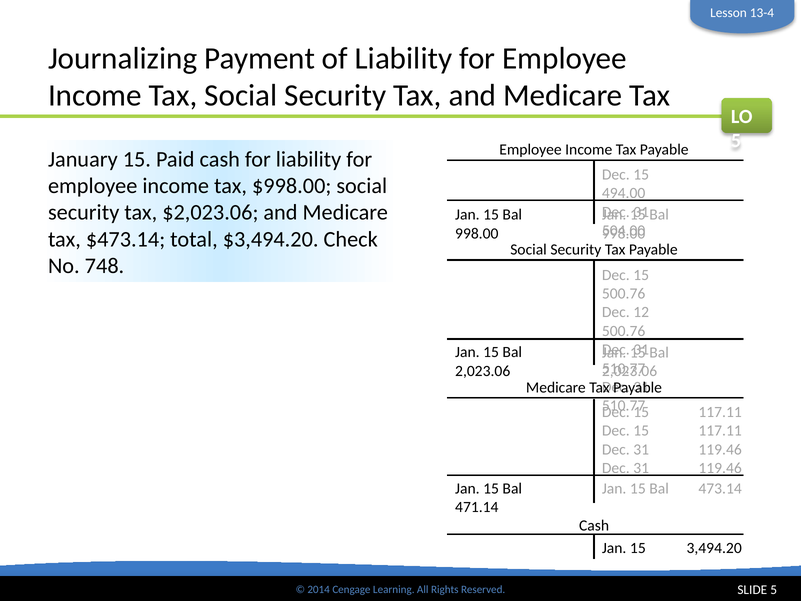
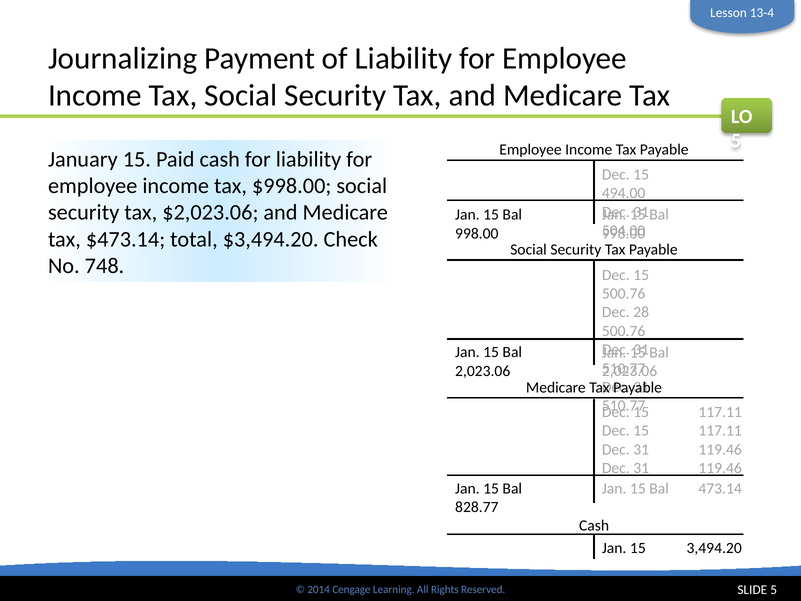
12: 12 -> 28
471.14: 471.14 -> 828.77
